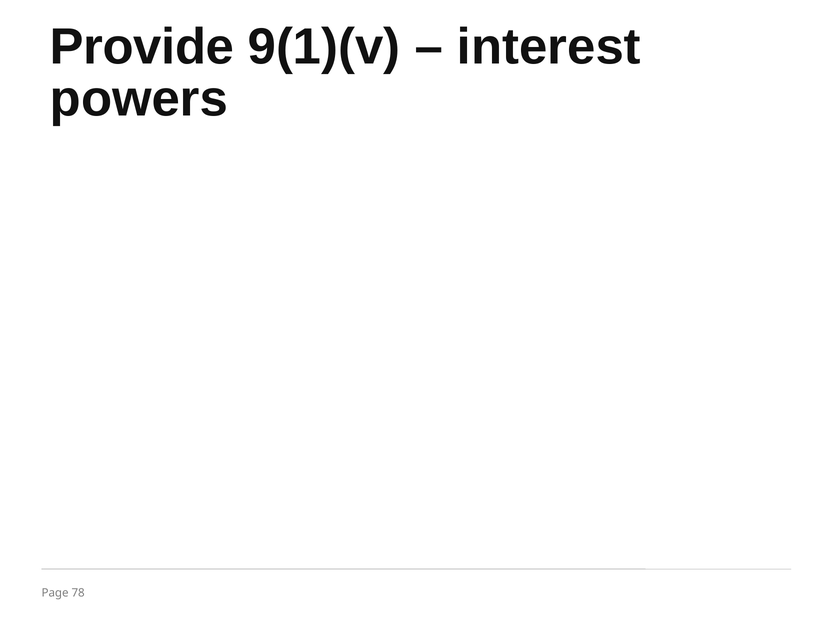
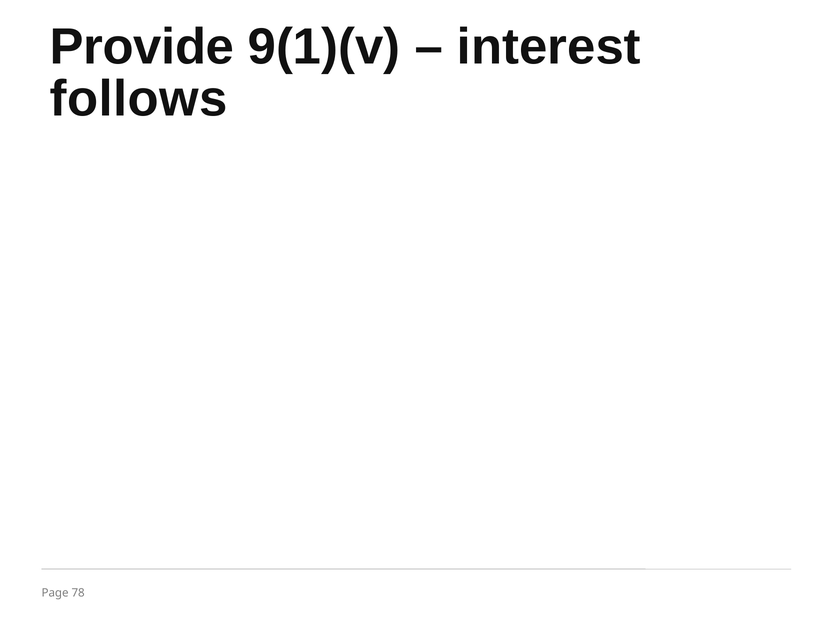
powers: powers -> follows
